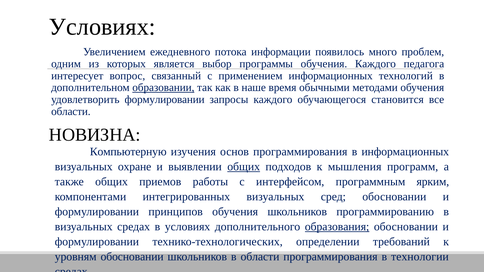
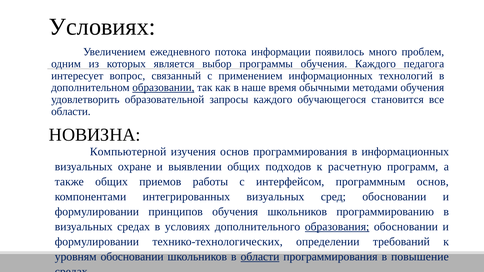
удовлетворить формулировании: формулировании -> образовательной
Компьютерную: Компьютерную -> Компьютерной
общих at (244, 167) underline: present -> none
мышления: мышления -> расчетную
программным ярким: ярким -> основ
области at (260, 257) underline: none -> present
технологии: технологии -> повышение
